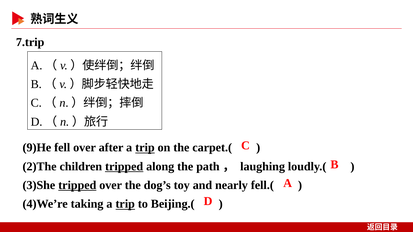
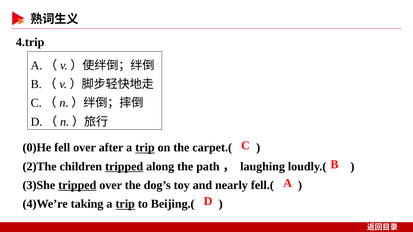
7.trip: 7.trip -> 4.trip
9)He: 9)He -> 0)He
